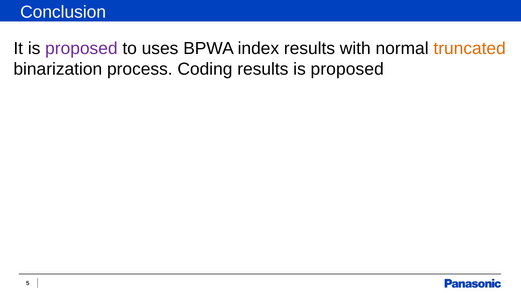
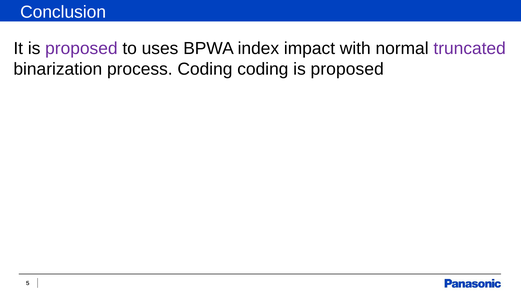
index results: results -> impact
truncated colour: orange -> purple
Coding results: results -> coding
